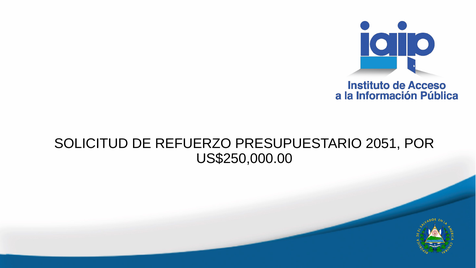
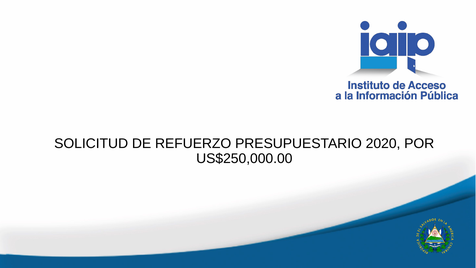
2051: 2051 -> 2020
